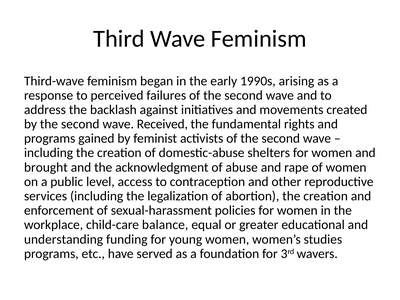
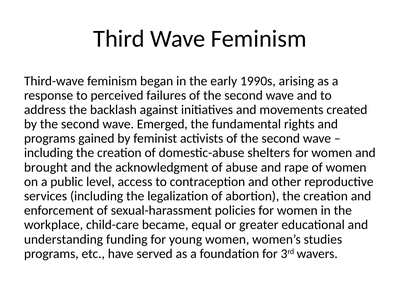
Received: Received -> Emerged
balance: balance -> became
